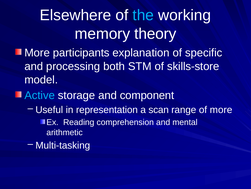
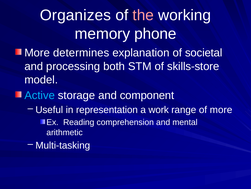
Elsewhere: Elsewhere -> Organizes
the colour: light blue -> pink
theory: theory -> phone
participants: participants -> determines
specific: specific -> societal
scan: scan -> work
